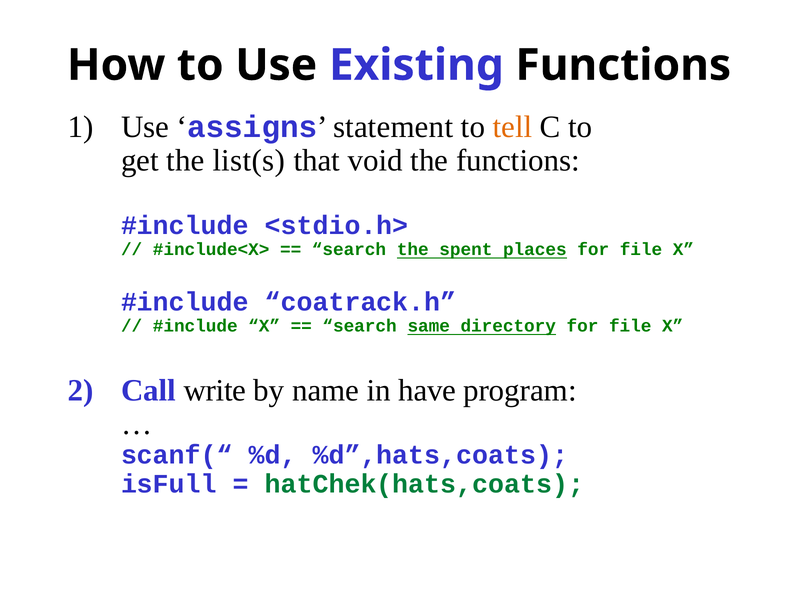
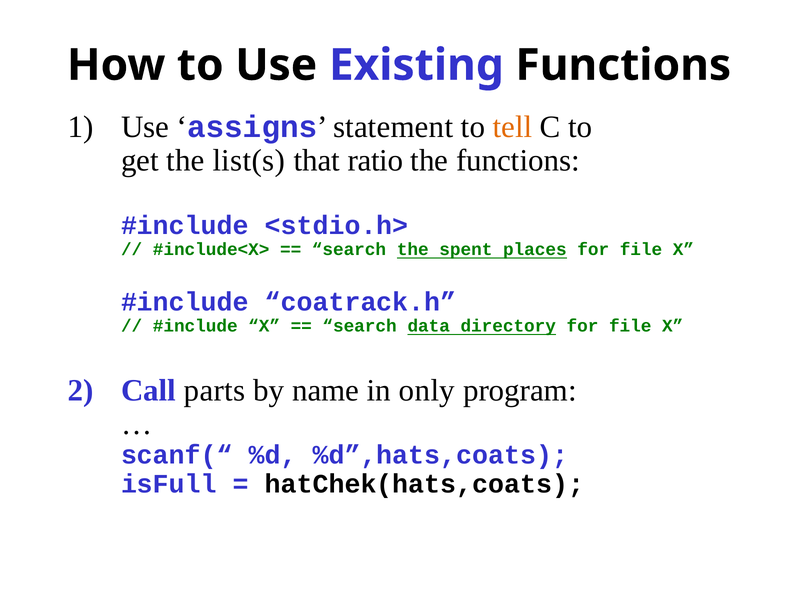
void: void -> ratio
same: same -> data
write: write -> parts
have: have -> only
hatChek(hats,coats colour: green -> black
